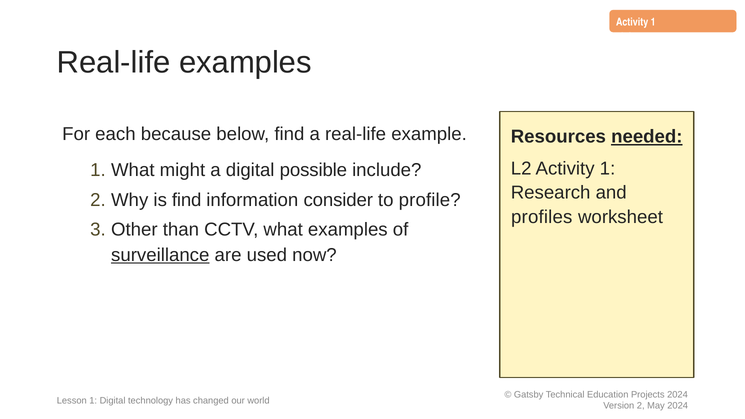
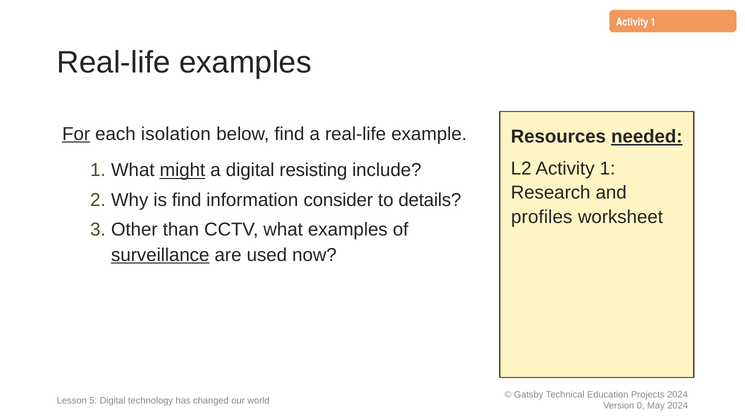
For underline: none -> present
because: because -> isolation
might underline: none -> present
possible: possible -> resisting
profile: profile -> details
Lesson 1: 1 -> 5
2 at (641, 406): 2 -> 0
